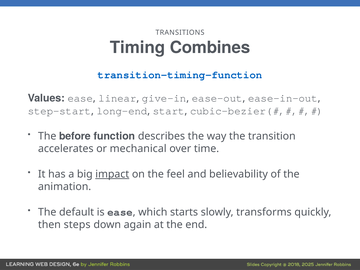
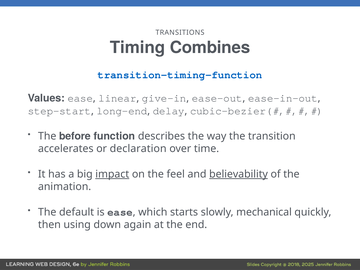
start: start -> delay
mechanical: mechanical -> declaration
believability underline: none -> present
transforms: transforms -> mechanical
steps: steps -> using
